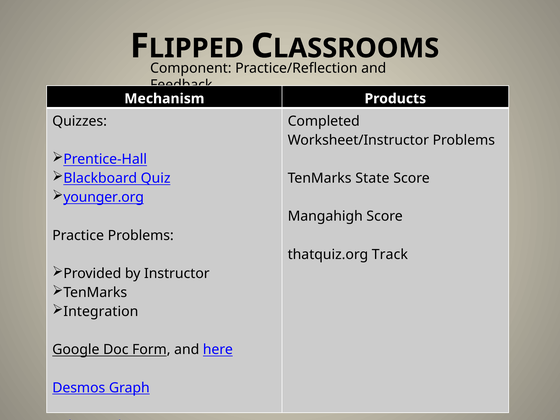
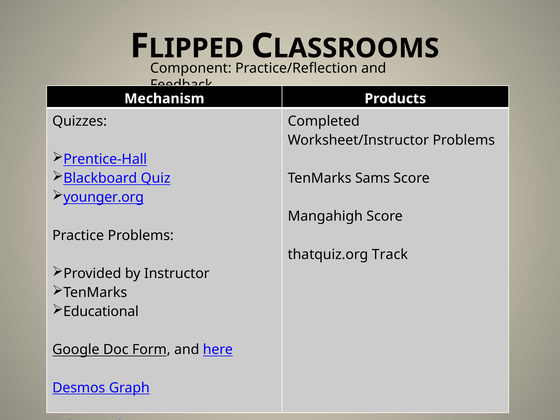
State: State -> Sams
Integration: Integration -> Educational
